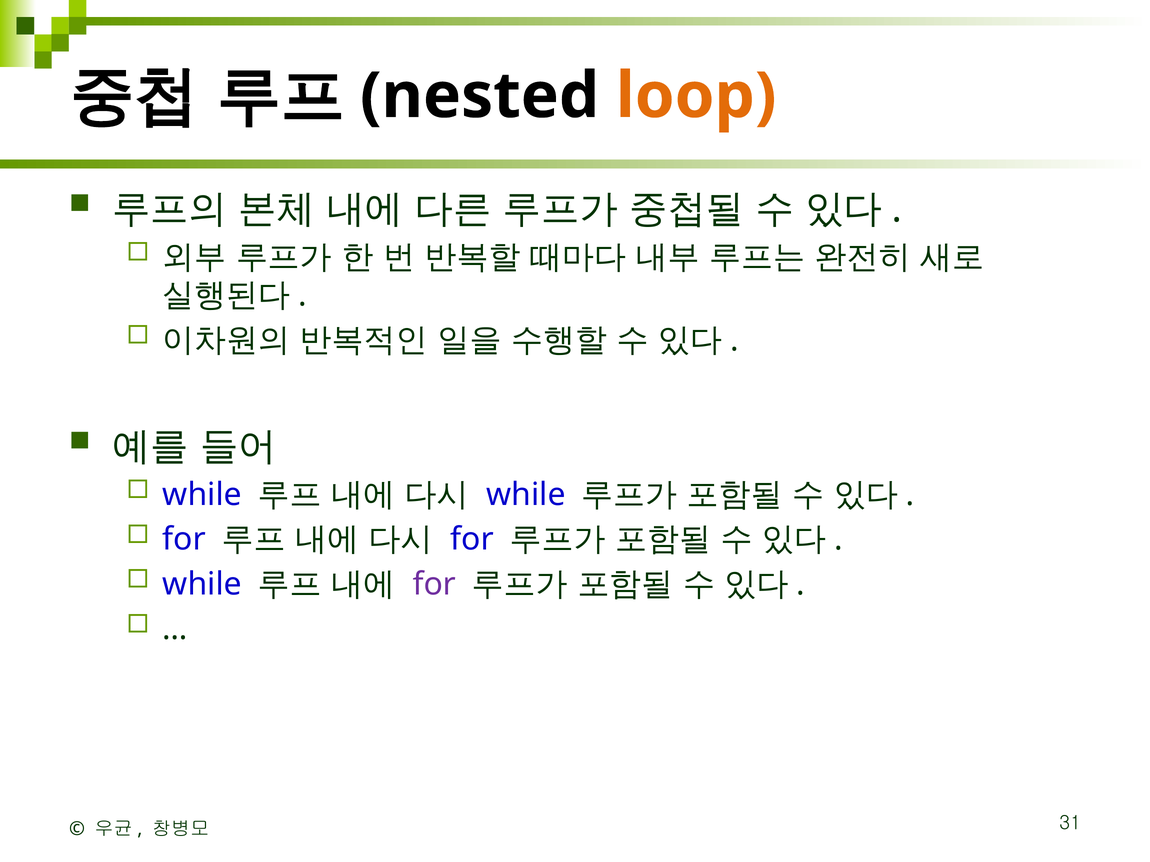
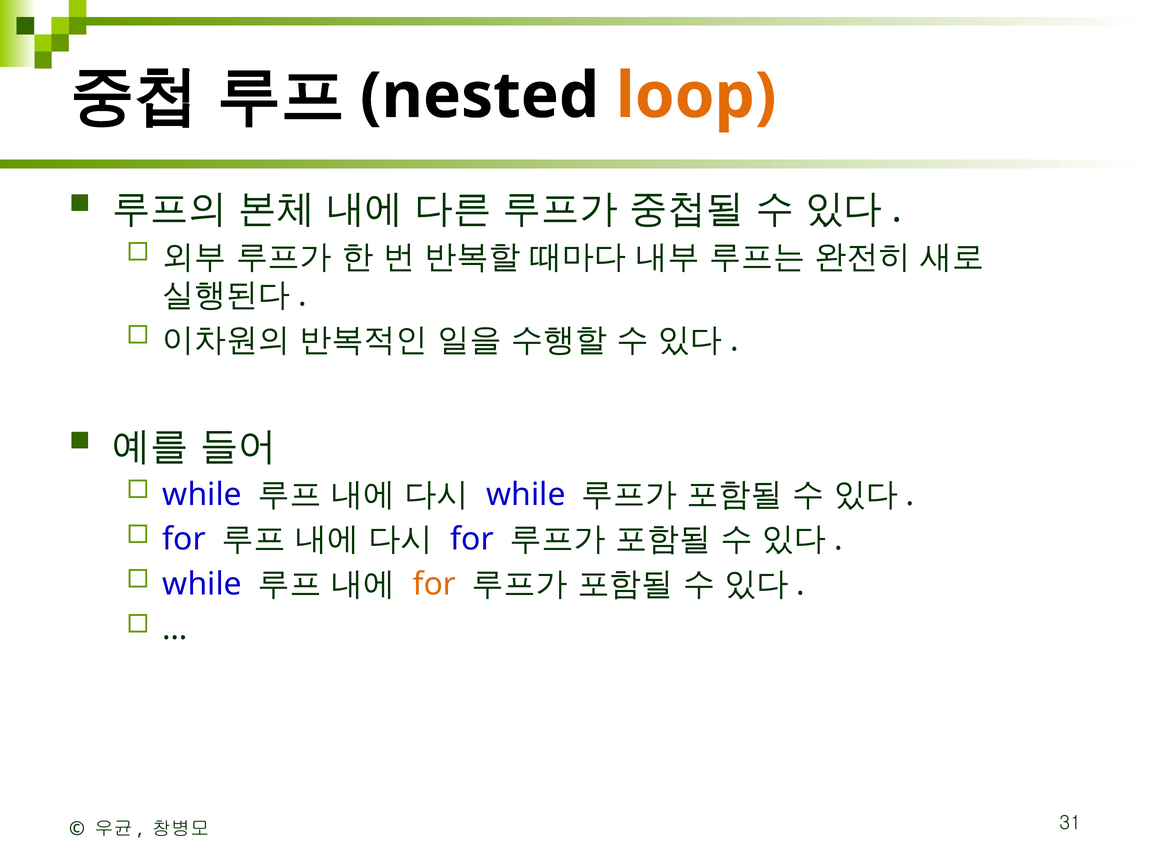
for at (434, 584) colour: purple -> orange
